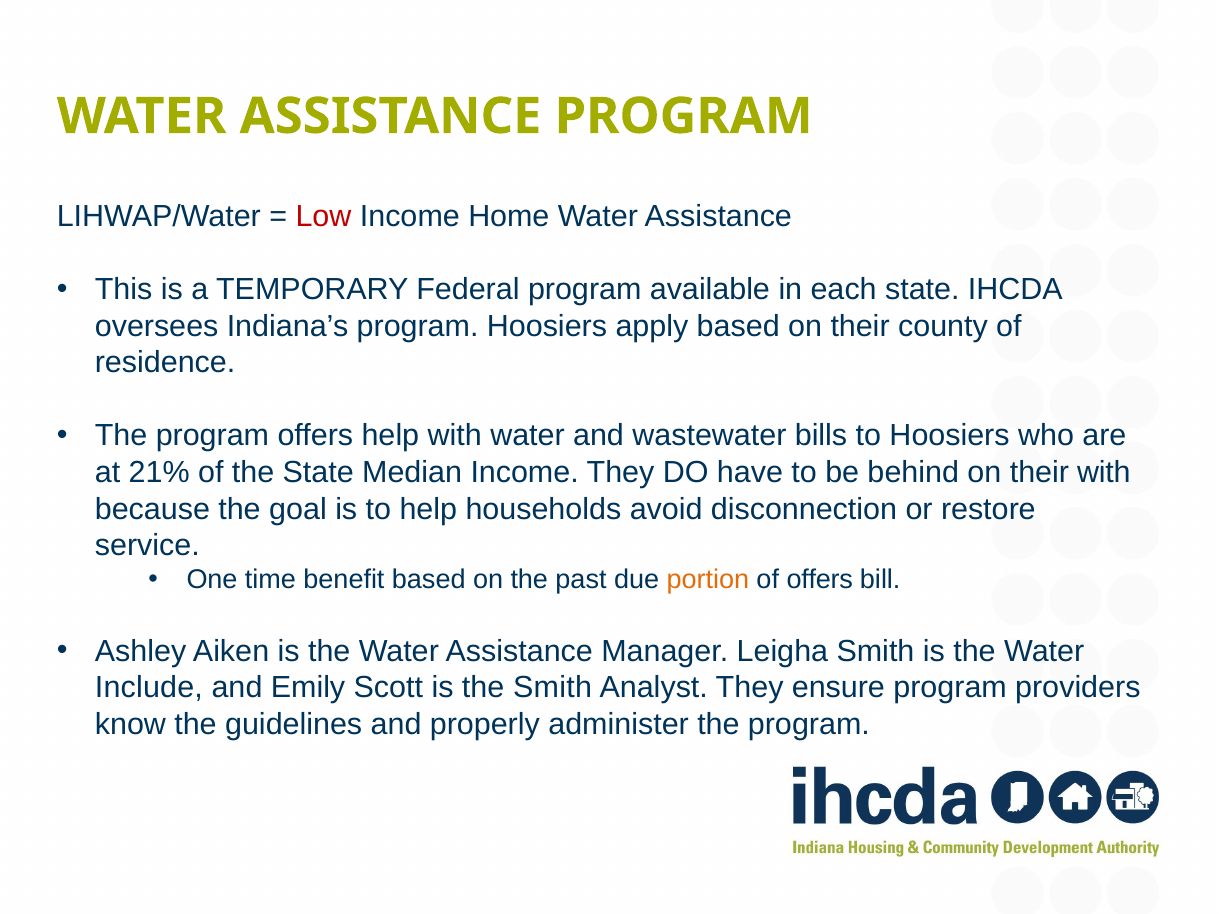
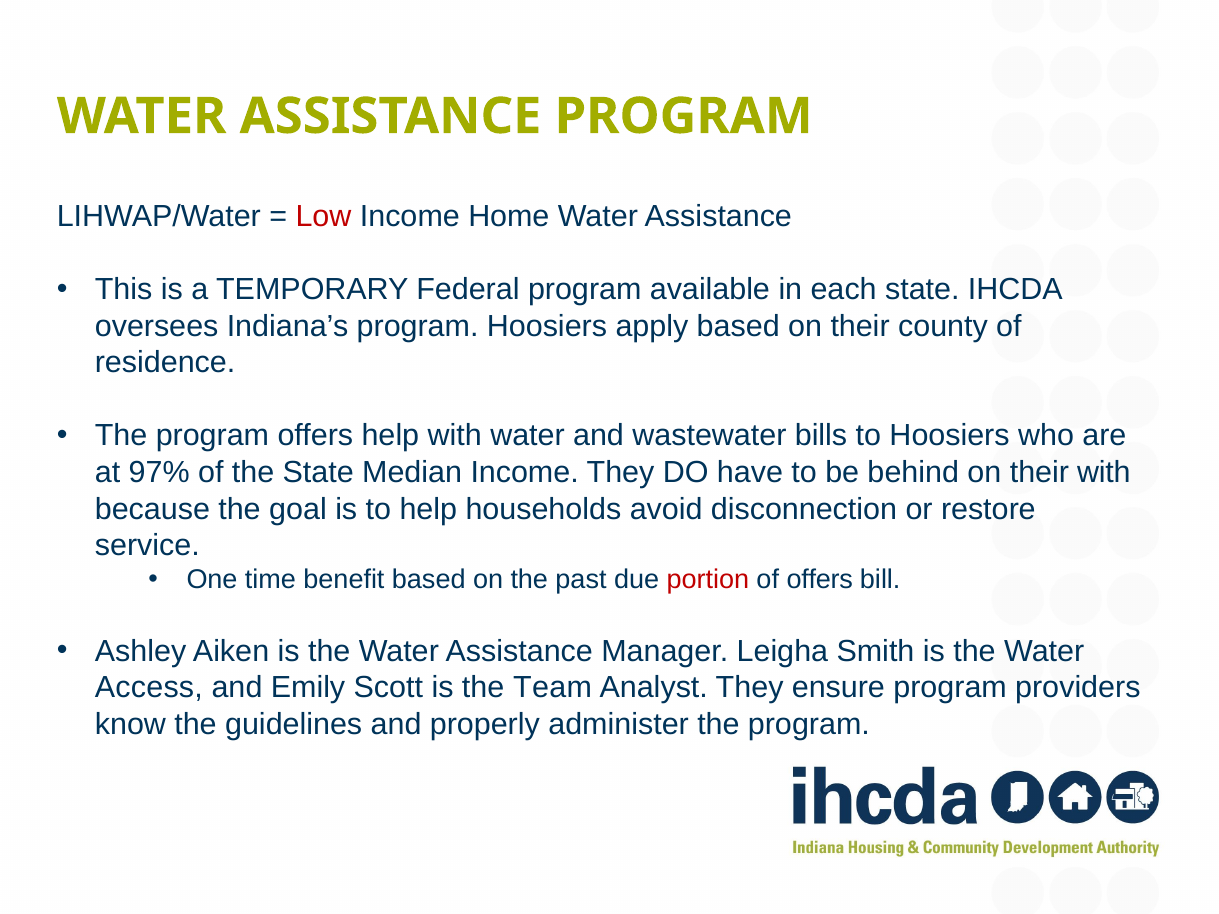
21%: 21% -> 97%
portion colour: orange -> red
Include: Include -> Access
the Smith: Smith -> Team
